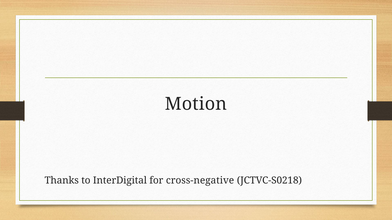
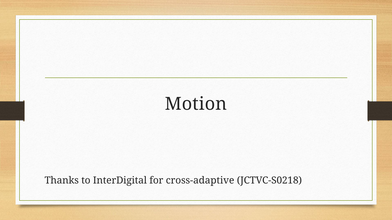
cross-negative: cross-negative -> cross-adaptive
